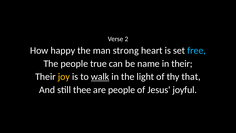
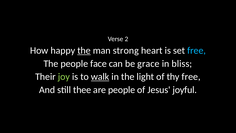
the at (84, 50) underline: none -> present
true: true -> face
name: name -> grace
in their: their -> bliss
joy colour: yellow -> light green
thy that: that -> free
